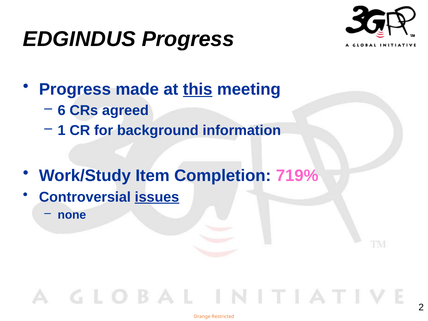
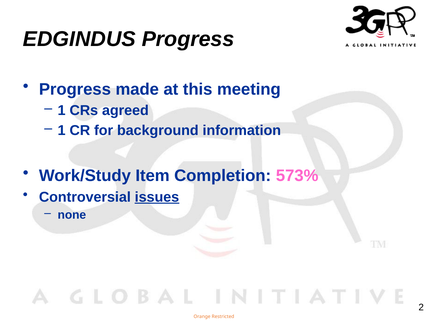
this underline: present -> none
6 at (62, 110): 6 -> 1
719%: 719% -> 573%
